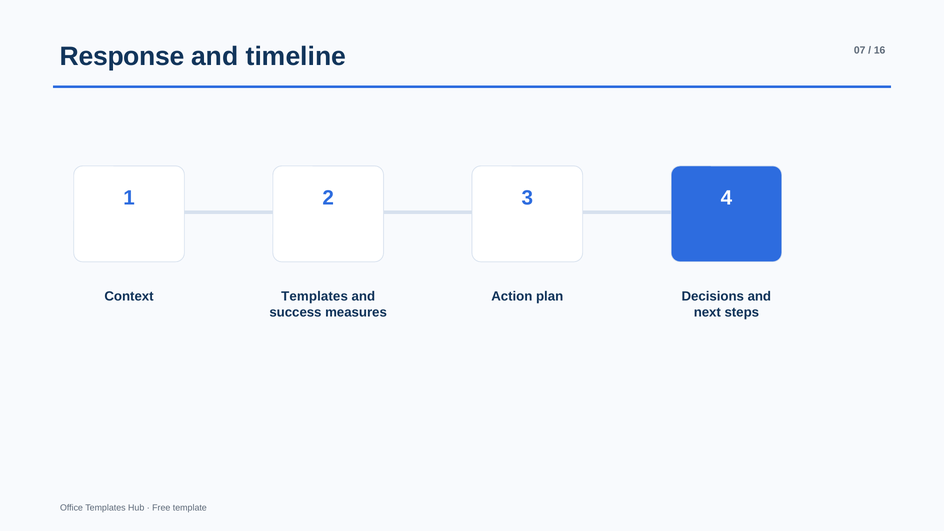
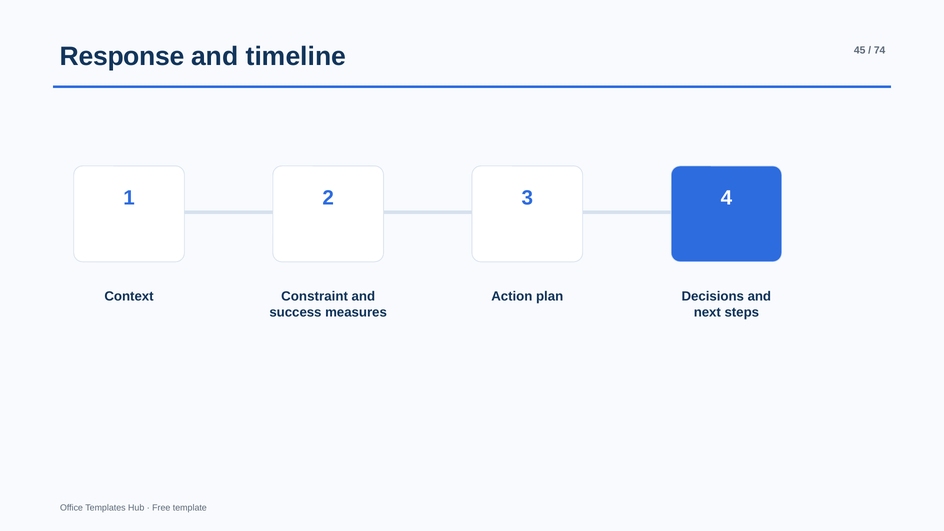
07: 07 -> 45
16: 16 -> 74
Templates at (315, 296): Templates -> Constraint
